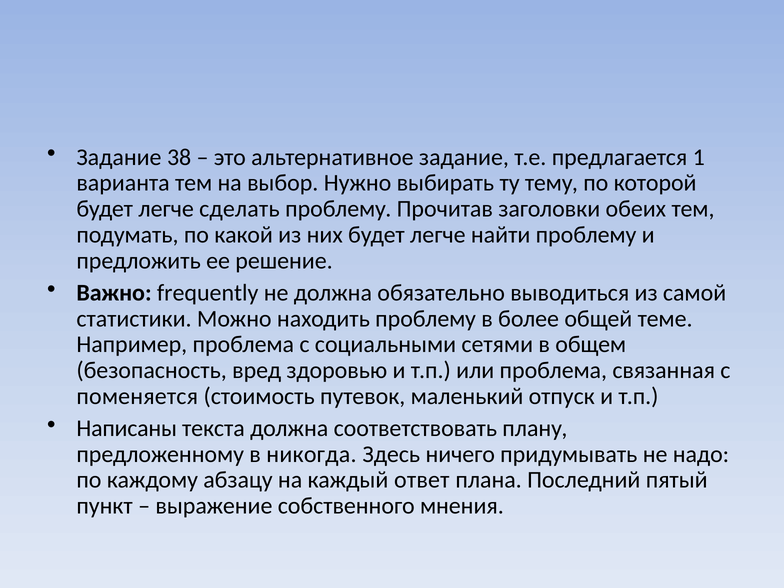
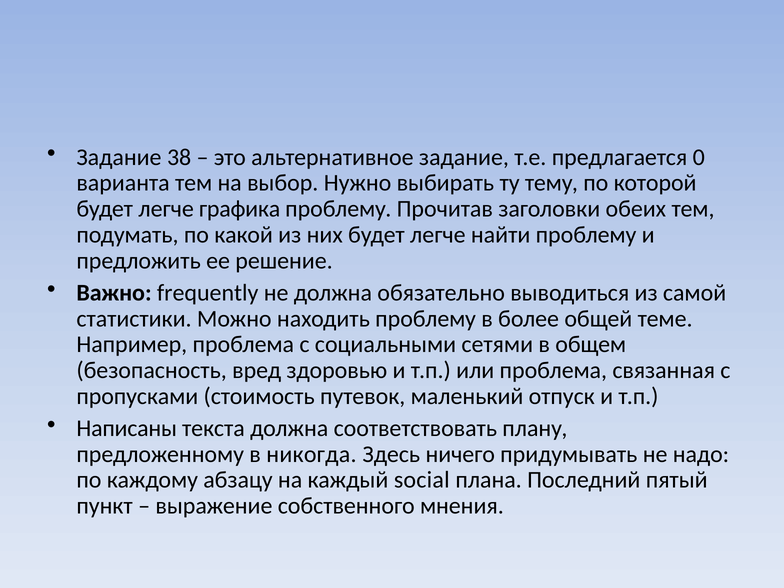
1: 1 -> 0
сделать: сделать -> графика
поменяется: поменяется -> пропусками
ответ: ответ -> social
